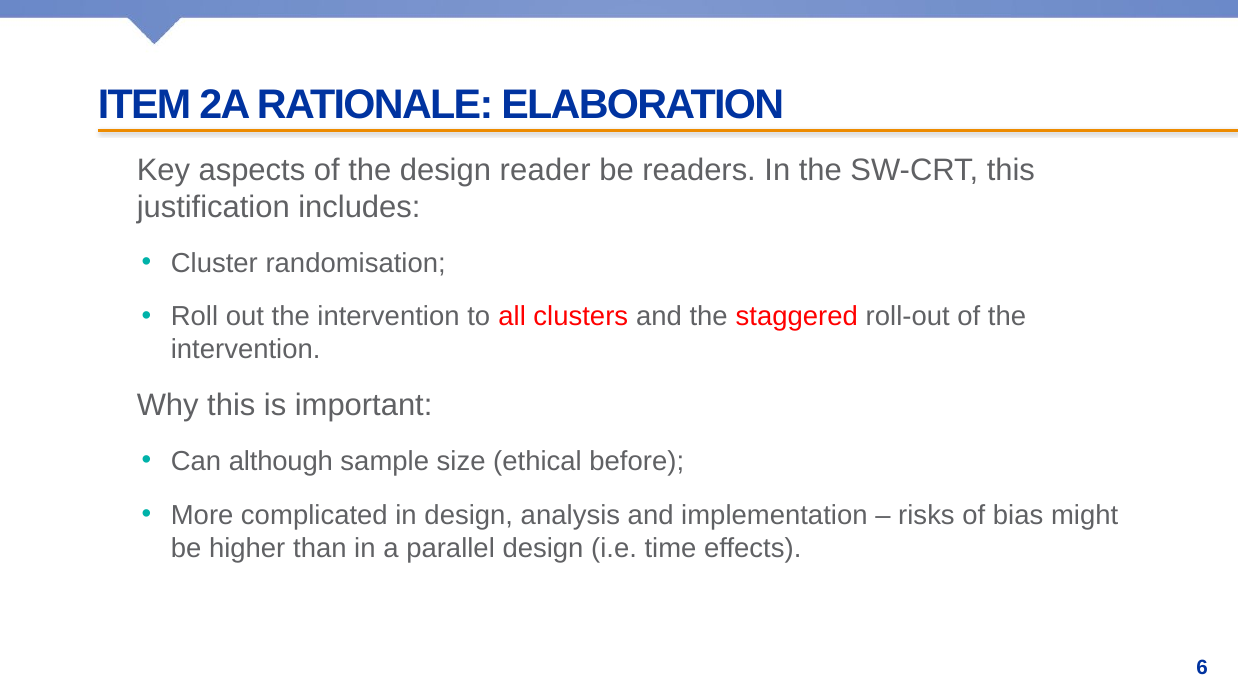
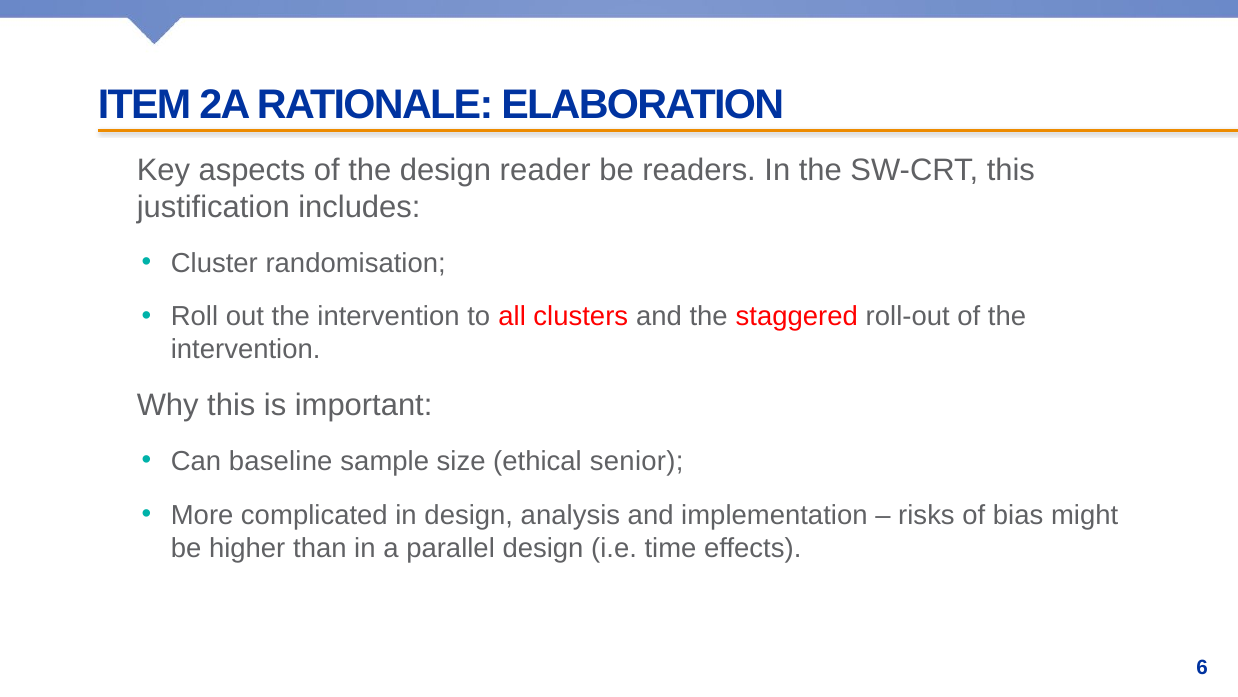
although: although -> baseline
before: before -> senior
